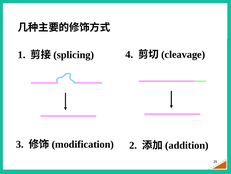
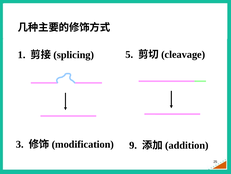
4: 4 -> 5
2: 2 -> 9
